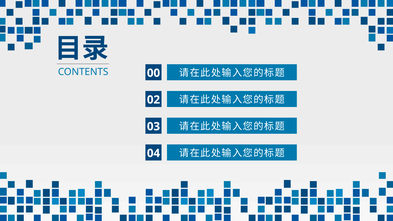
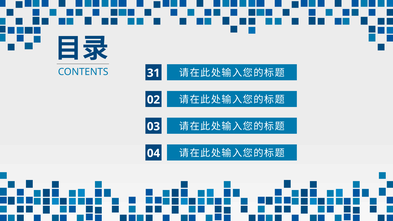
00: 00 -> 31
